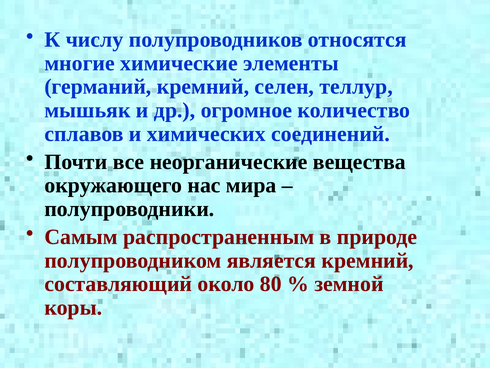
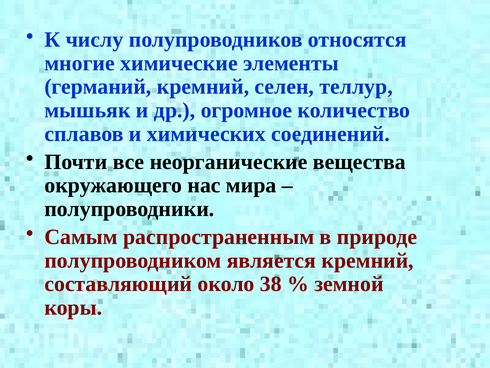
80: 80 -> 38
